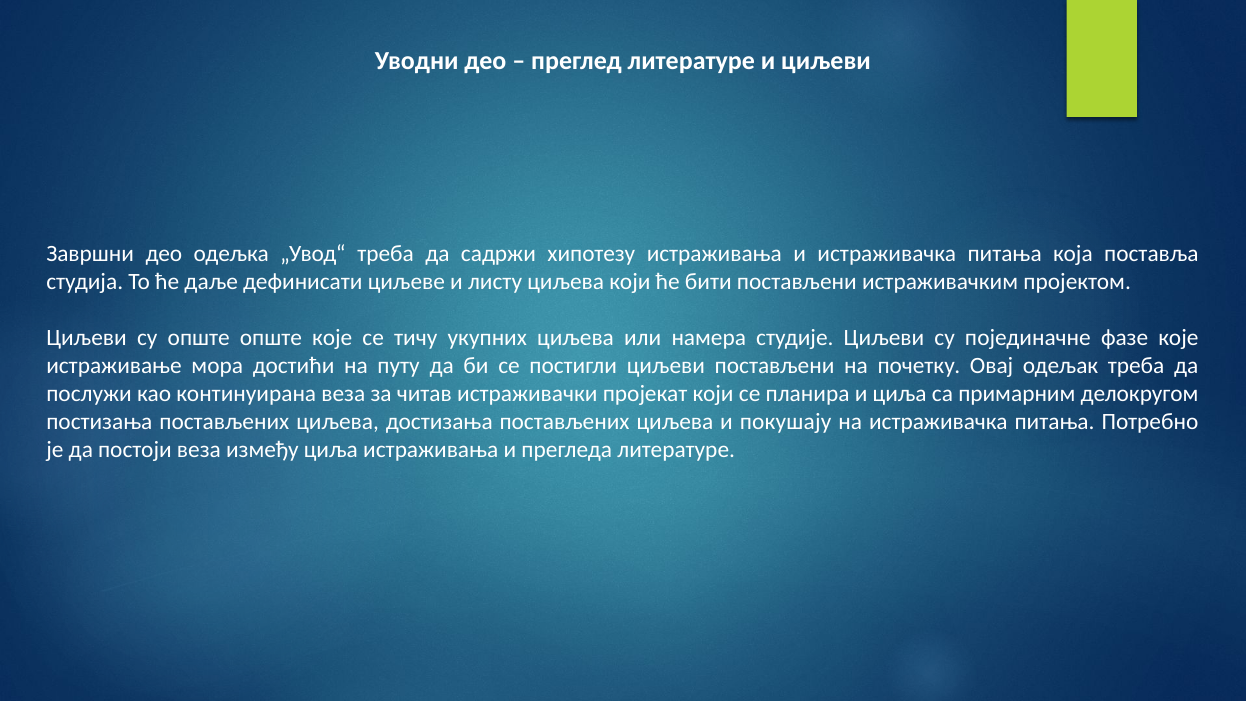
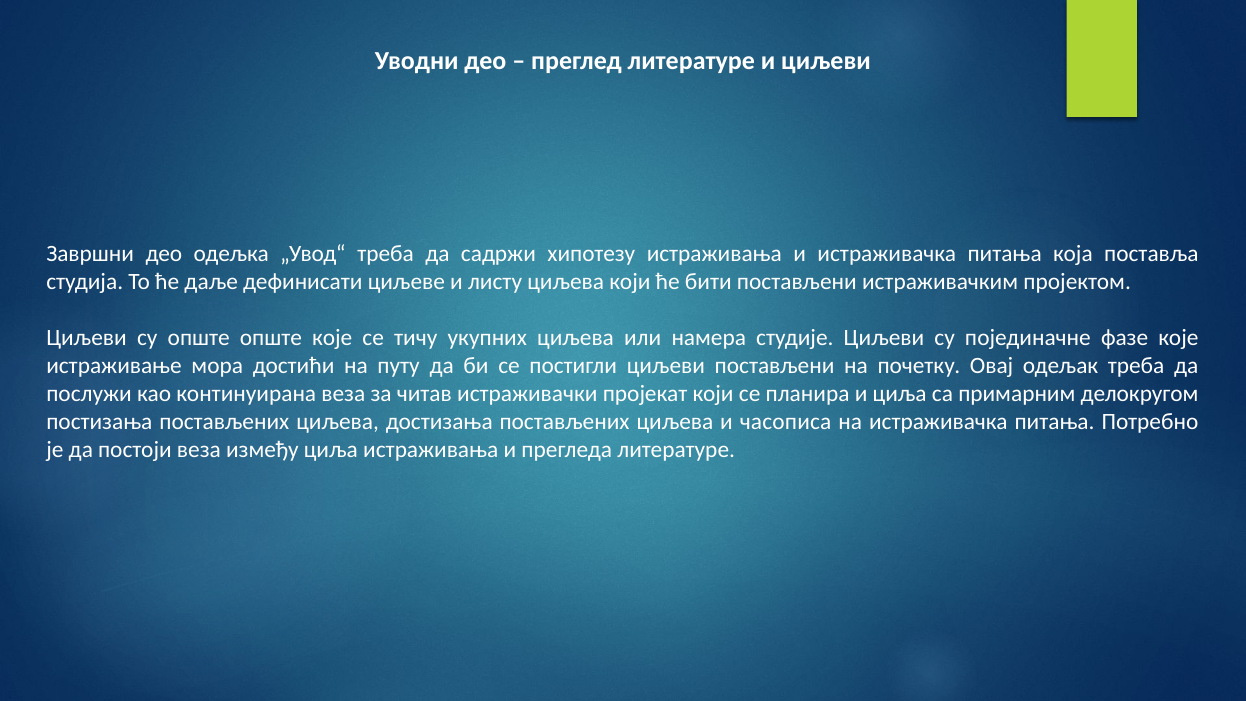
покушају: покушају -> часописа
